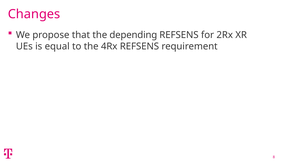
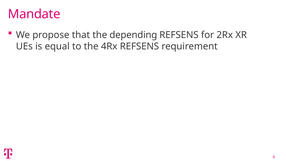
Changes: Changes -> Mandate
